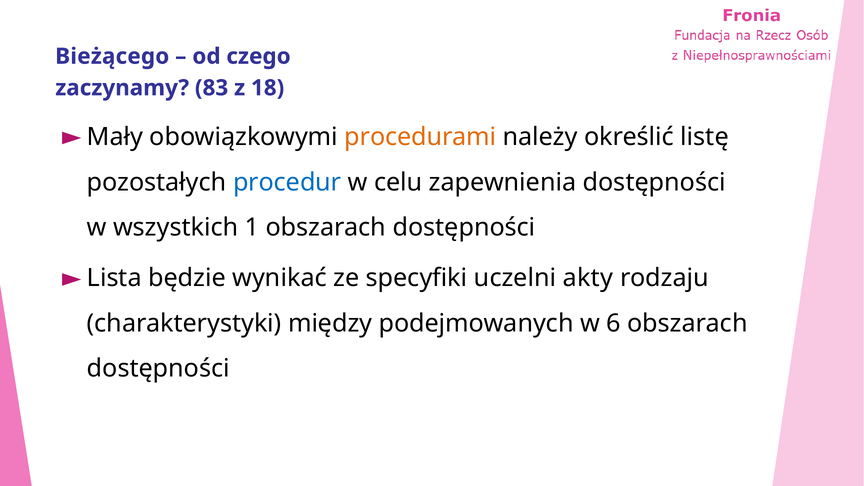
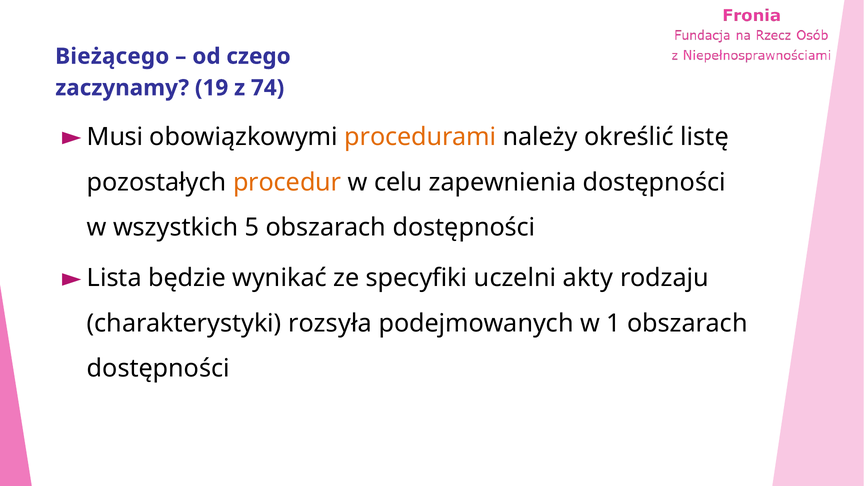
83: 83 -> 19
18: 18 -> 74
Mały: Mały -> Musi
procedur colour: blue -> orange
1: 1 -> 5
między: między -> rozsyła
6: 6 -> 1
